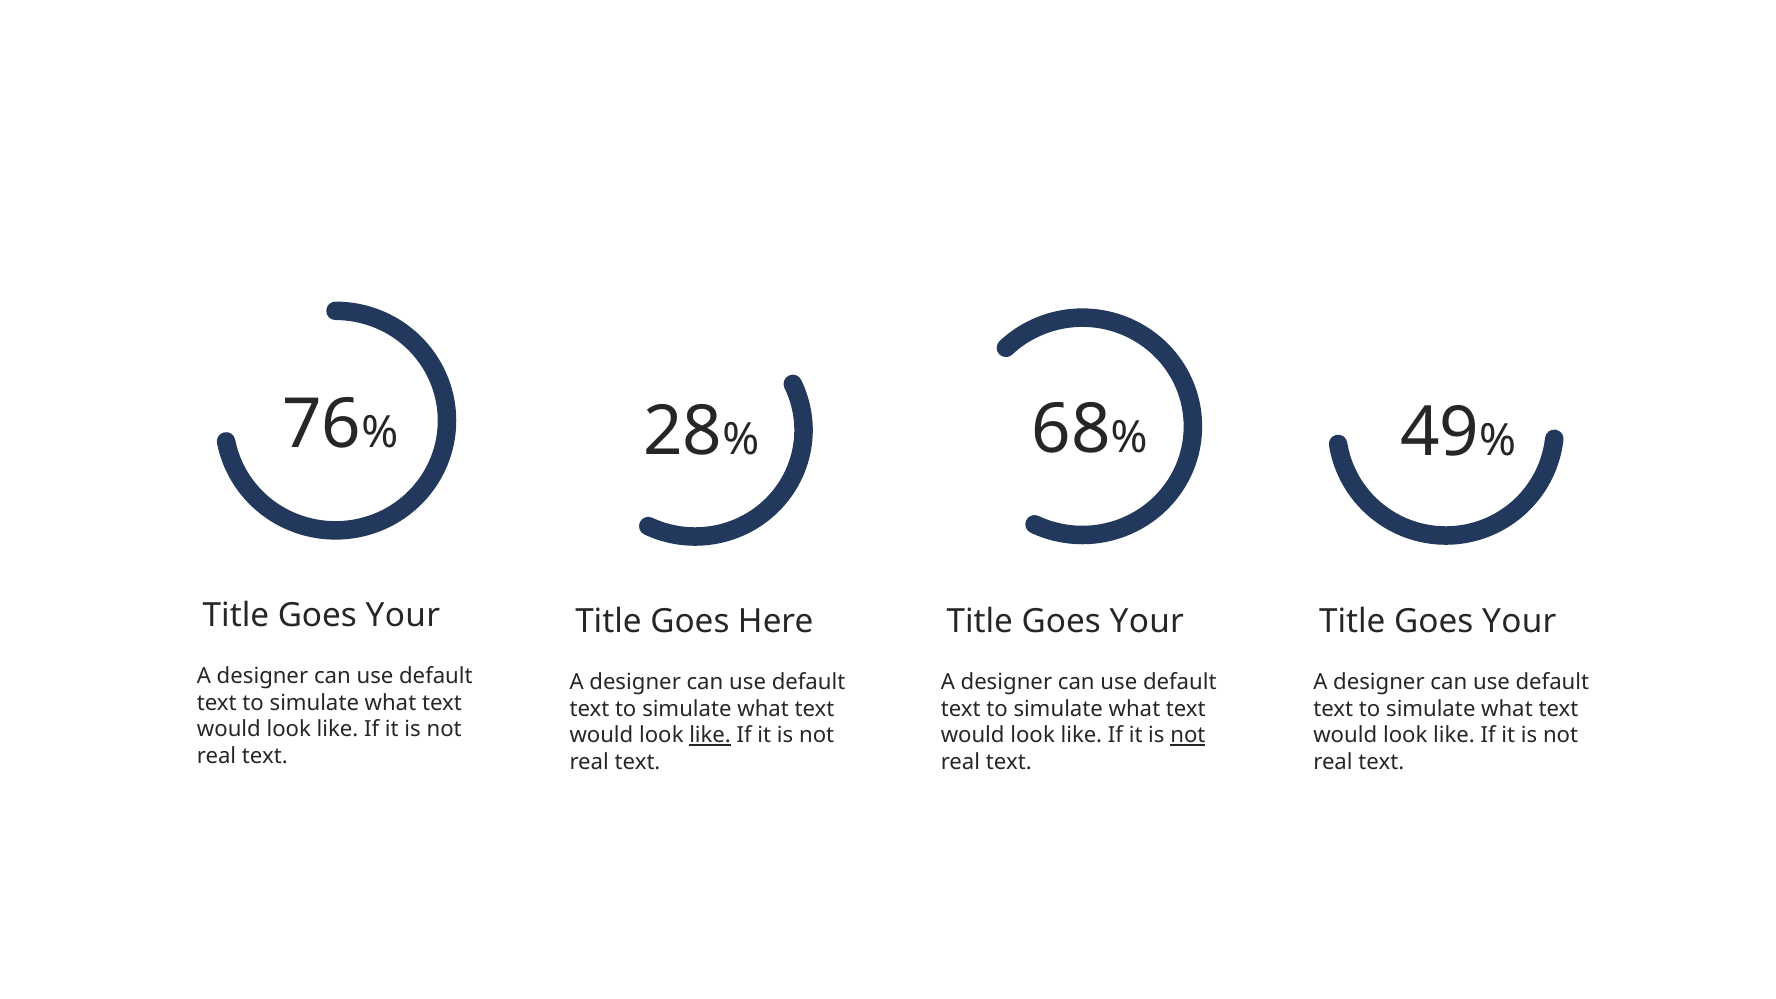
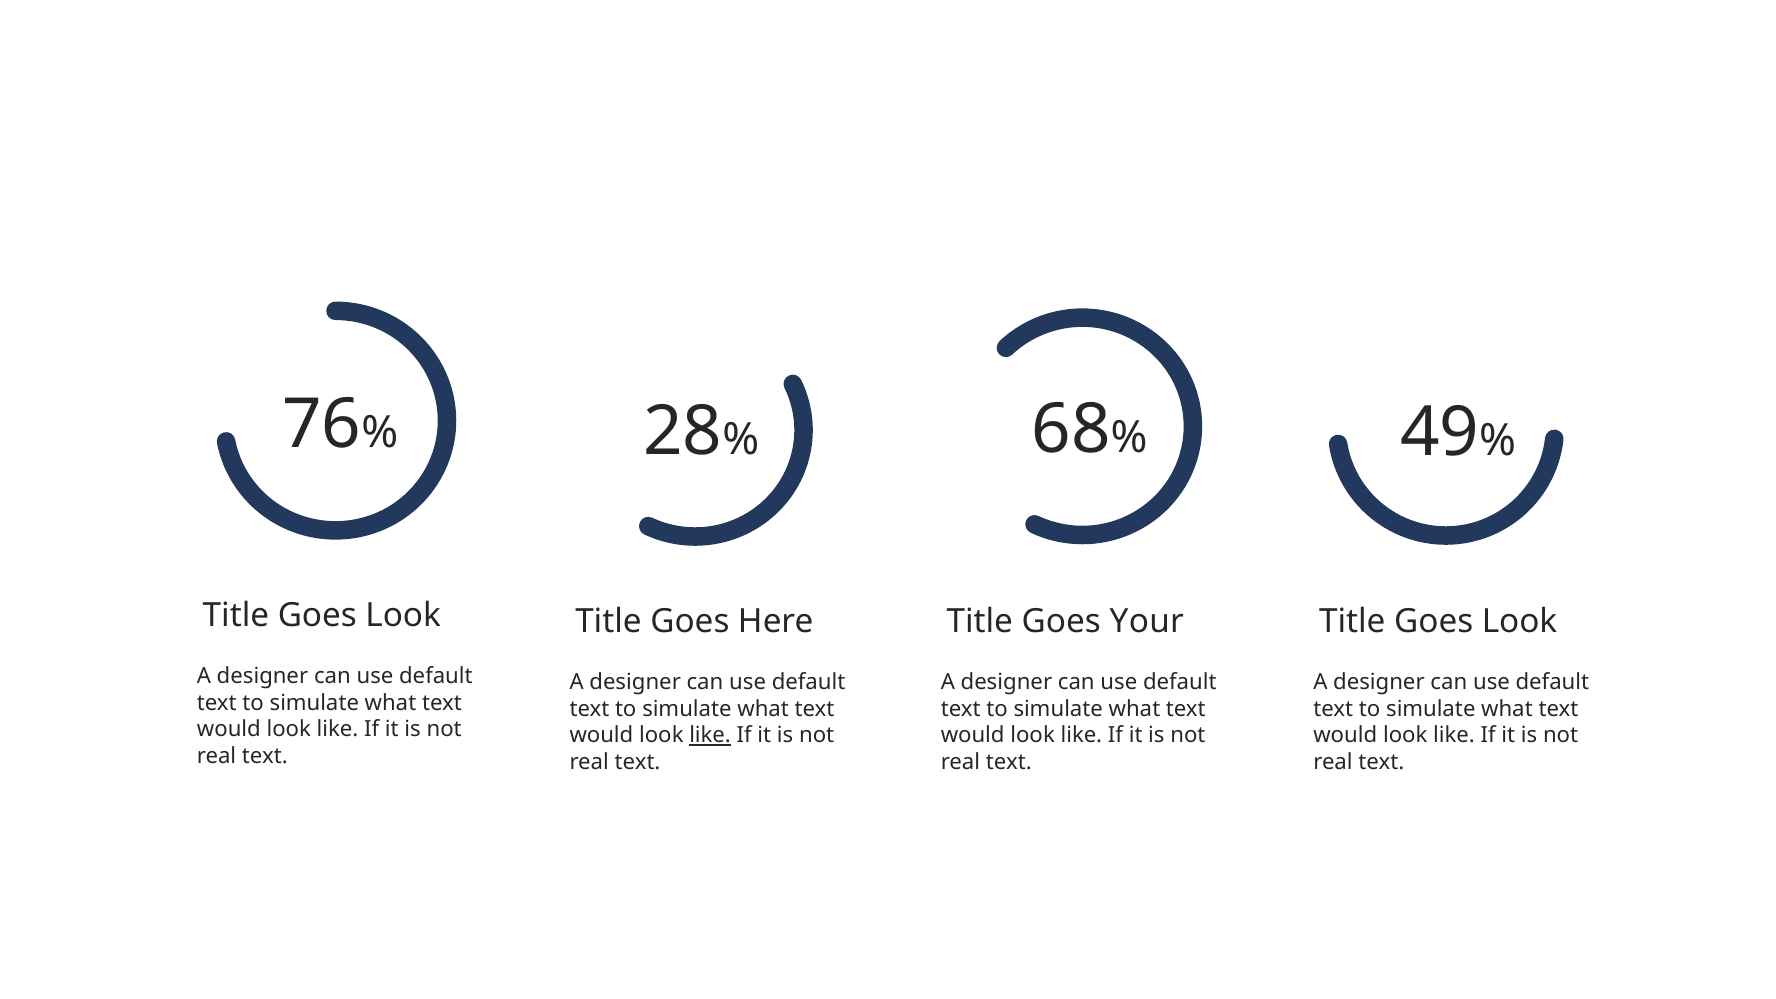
Your at (403, 616): Your -> Look
Your at (1519, 622): Your -> Look
not at (1188, 736) underline: present -> none
